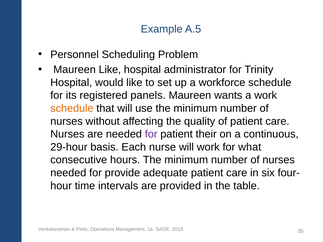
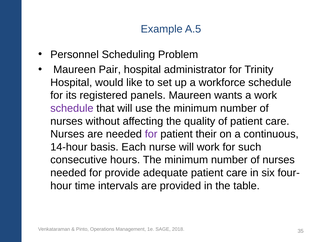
Maureen Like: Like -> Pair
schedule at (72, 108) colour: orange -> purple
29-hour: 29-hour -> 14-hour
what: what -> such
